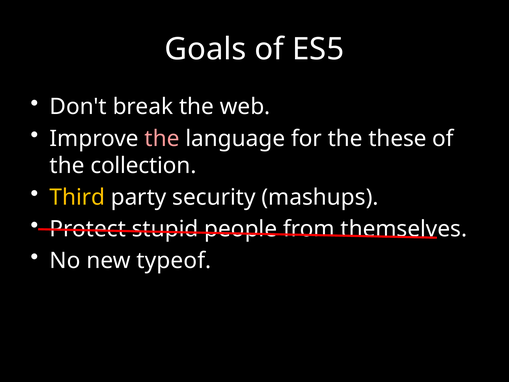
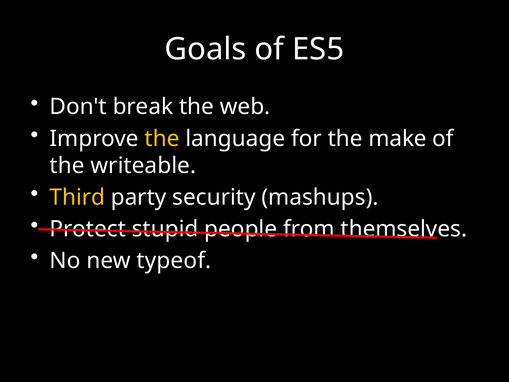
the at (162, 138) colour: pink -> yellow
these: these -> make
collection: collection -> writeable
